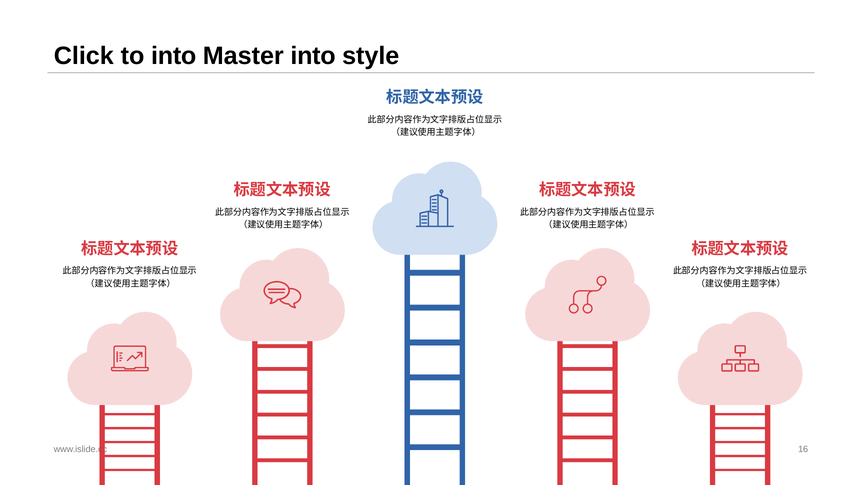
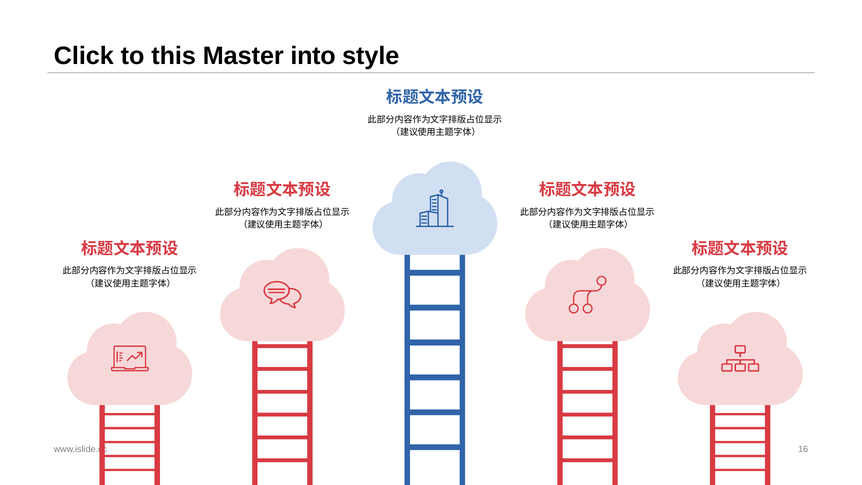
to into: into -> this
